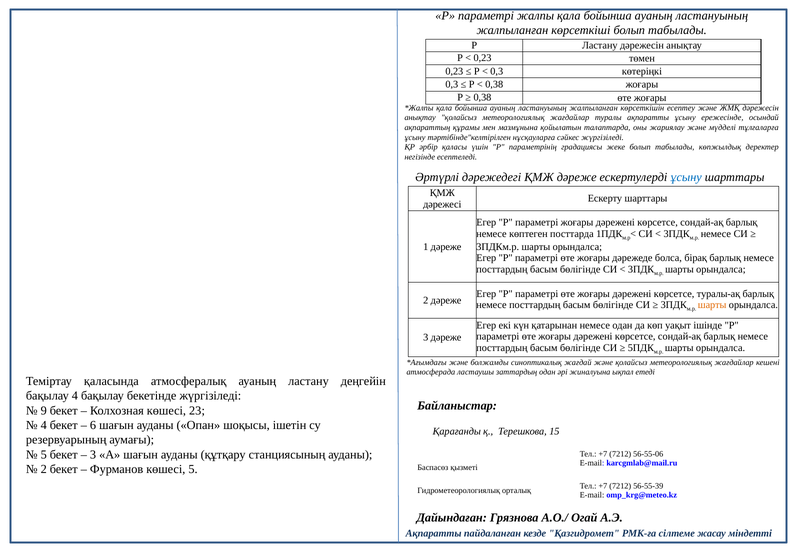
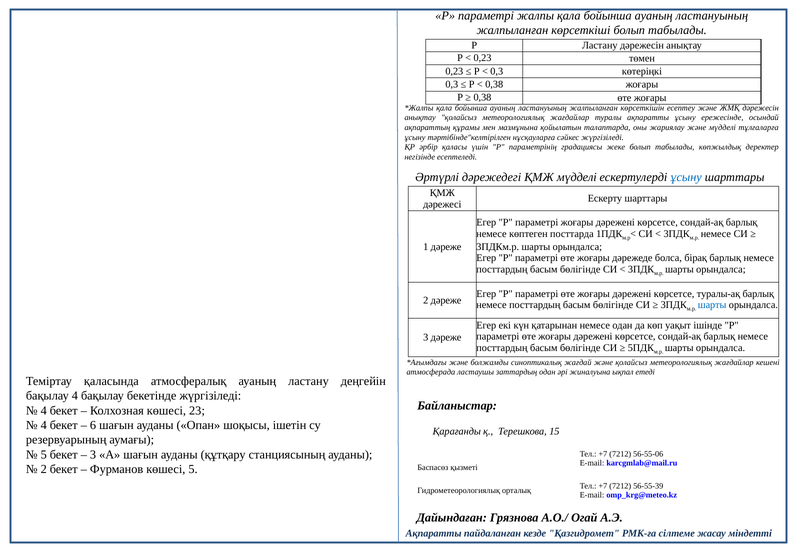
ҚМЖ дәреже: дәреже -> мүдделі
шарты at (712, 305) colour: orange -> blue
9 at (44, 410): 9 -> 4
